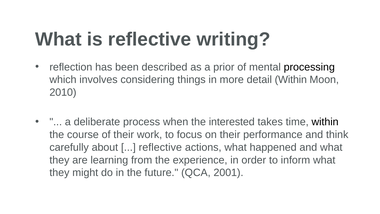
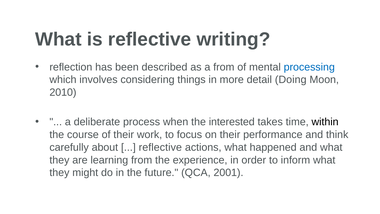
a prior: prior -> from
processing colour: black -> blue
detail Within: Within -> Doing
